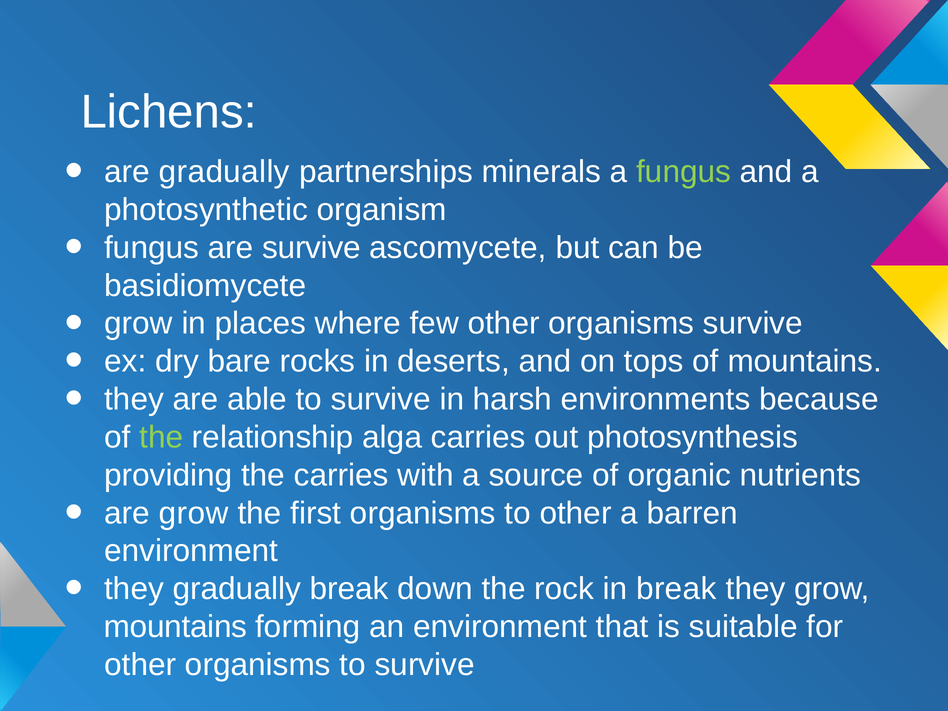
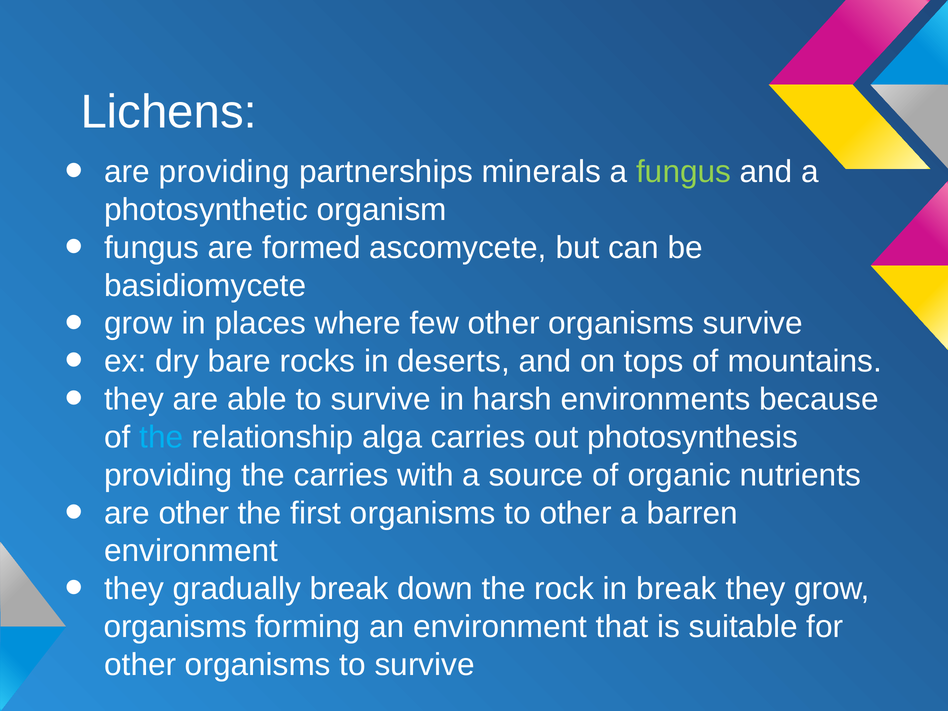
are gradually: gradually -> providing
are survive: survive -> formed
the at (161, 437) colour: light green -> light blue
are grow: grow -> other
mountains at (176, 627): mountains -> organisms
